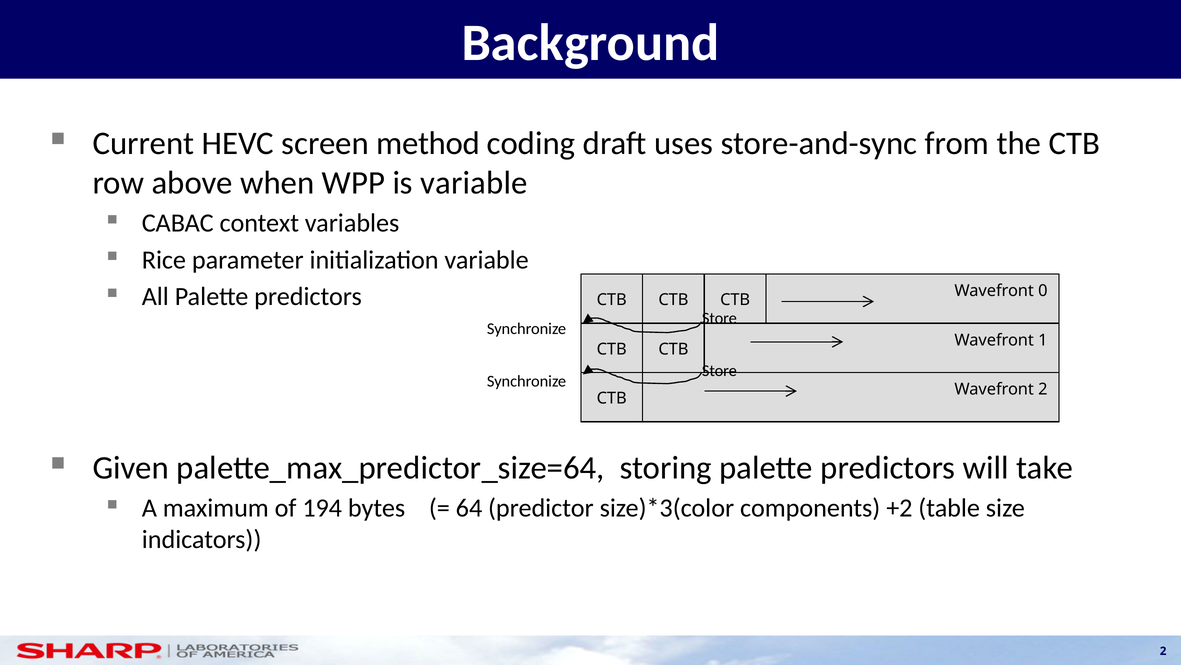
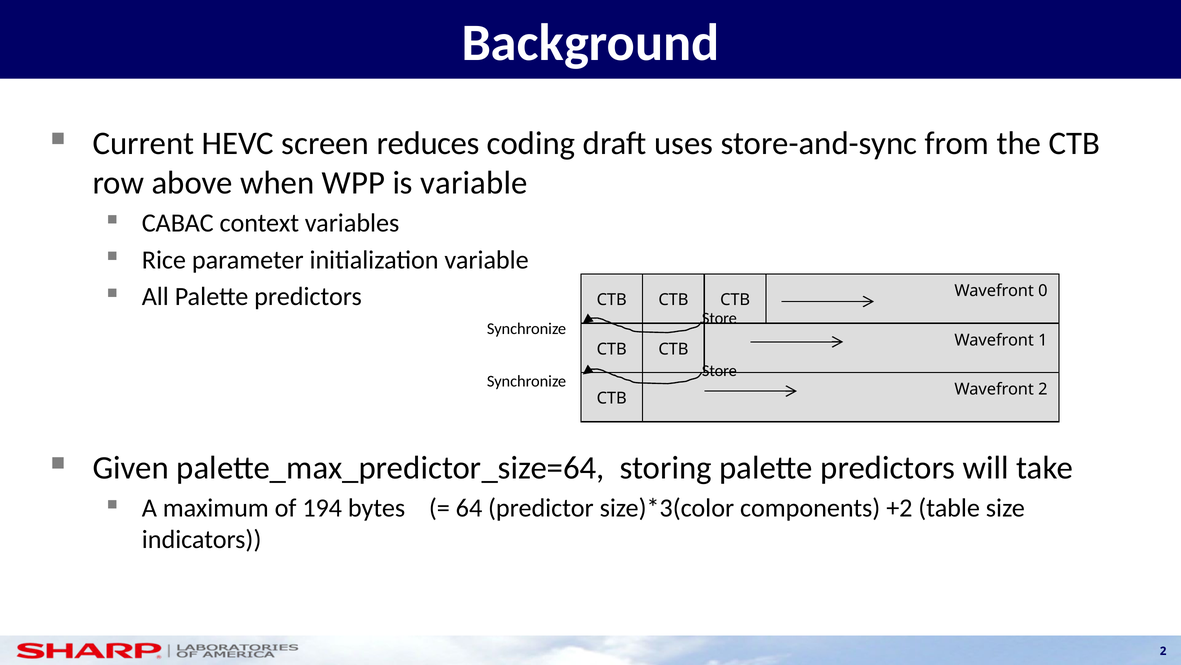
method: method -> reduces
